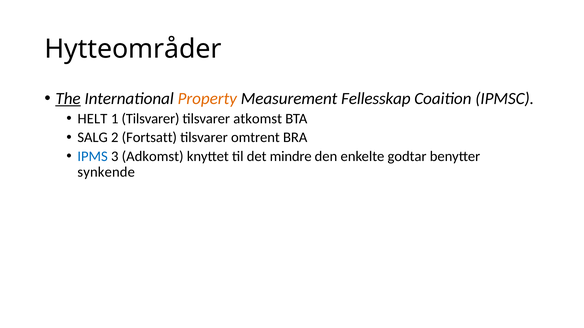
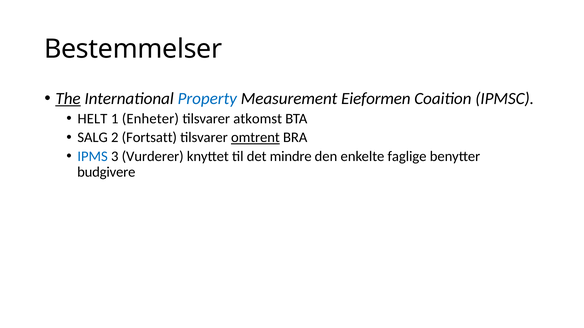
Hytteområder: Hytteområder -> Bestemmelser
Property colour: orange -> blue
Fellesskap: Fellesskap -> Eieformen
1 Tilsvarer: Tilsvarer -> Enheter
omtrent underline: none -> present
Adkomst: Adkomst -> Vurderer
godtar: godtar -> faglige
synkende: synkende -> budgivere
